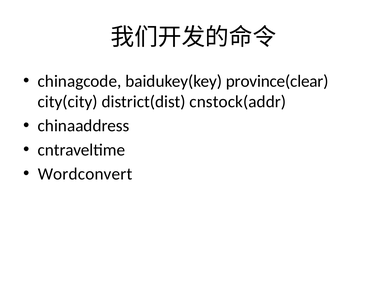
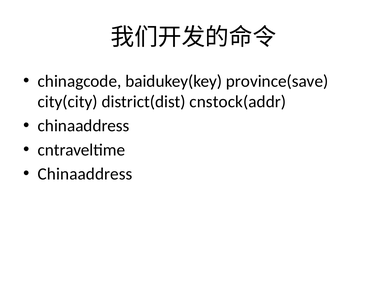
province(clear: province(clear -> province(save
Wordconvert at (85, 174): Wordconvert -> Chinaaddress
